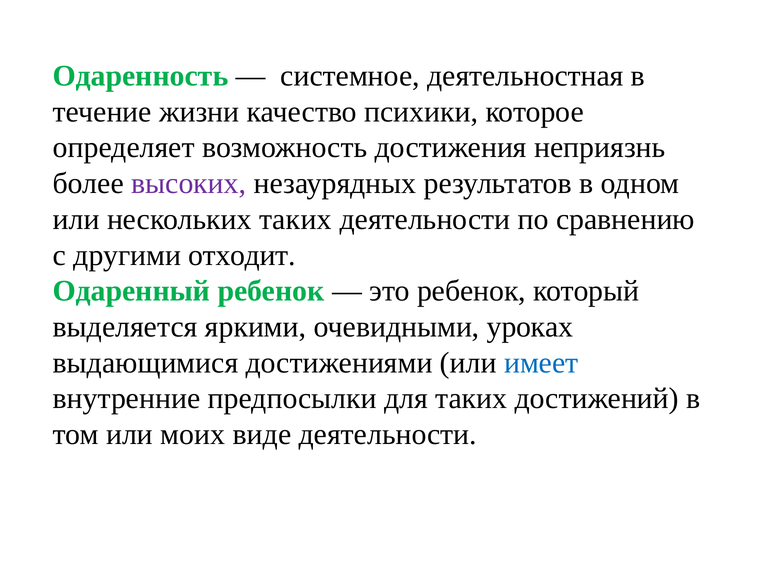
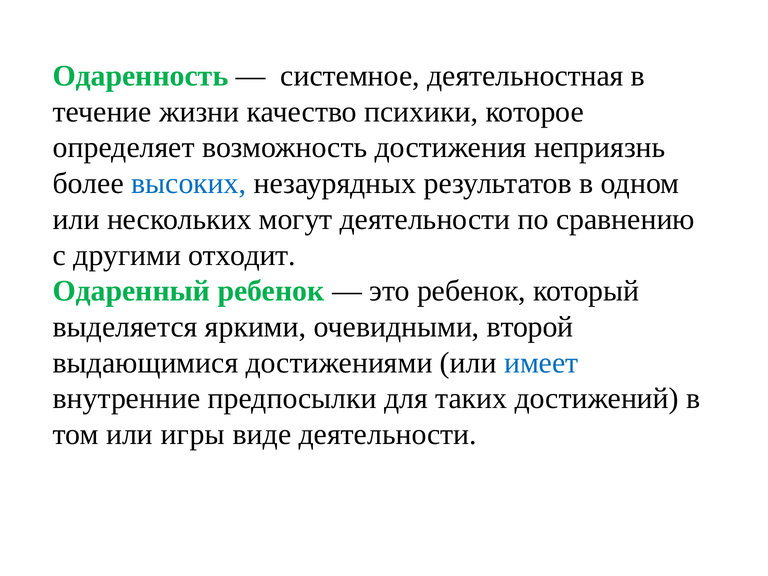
высоких colour: purple -> blue
нескольких таких: таких -> могут
уроках: уроках -> второй
моих: моих -> игры
